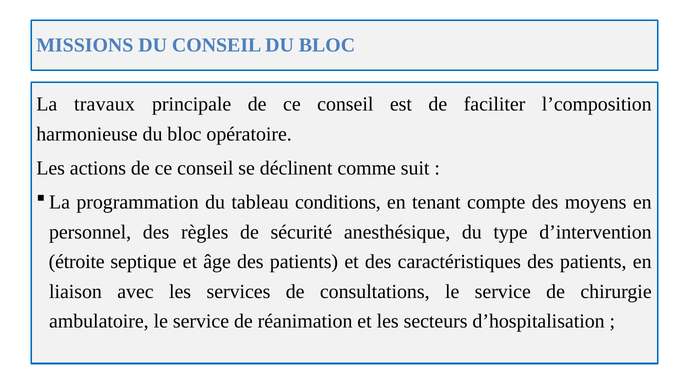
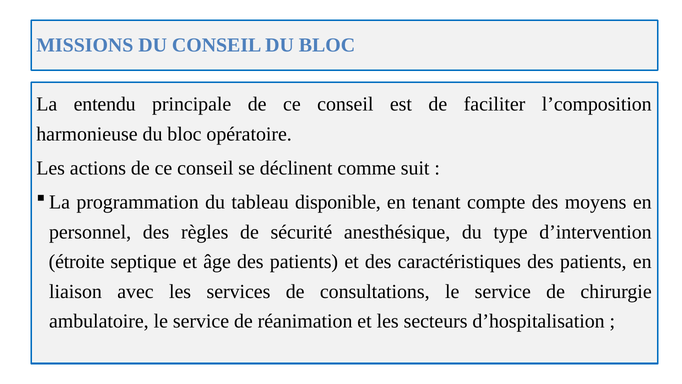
travaux: travaux -> entendu
conditions: conditions -> disponible
